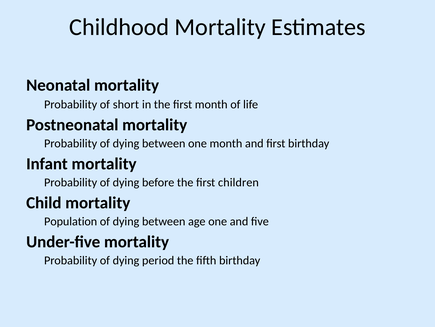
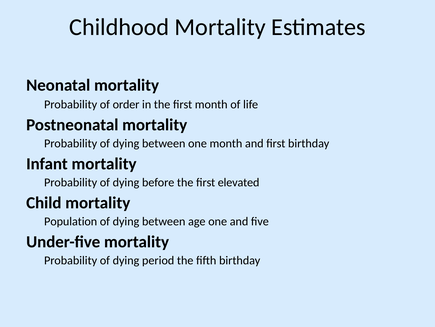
short: short -> order
children: children -> elevated
